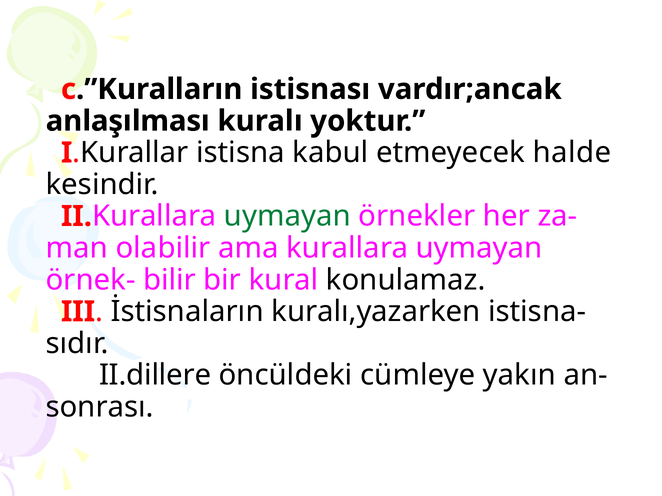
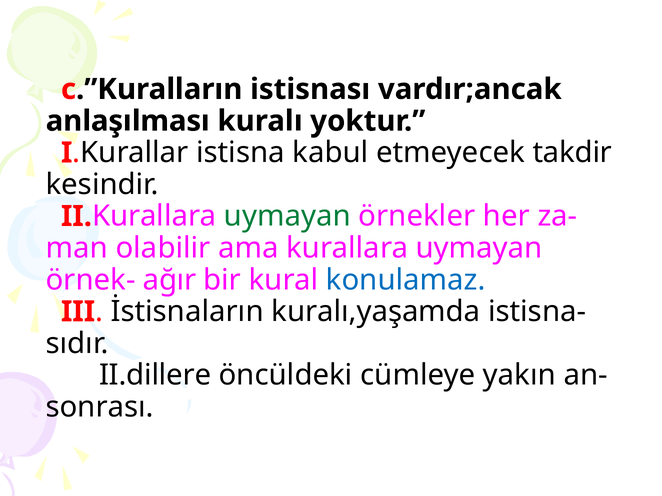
halde: halde -> takdir
bilir: bilir -> ağır
konulamaz colour: black -> blue
kuralı,yazarken: kuralı,yazarken -> kuralı,yaşamda
